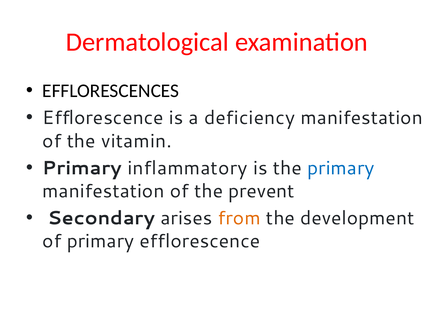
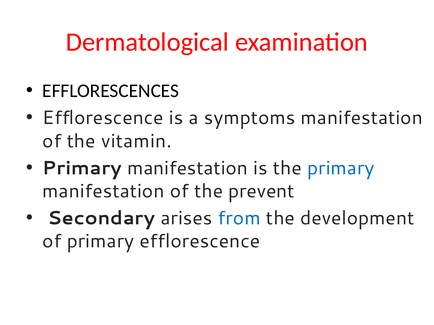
deficiency: deficiency -> symptoms
inflammatory at (187, 168): inflammatory -> manifestation
from colour: orange -> blue
